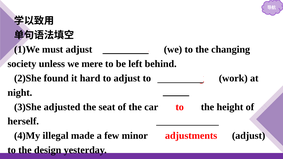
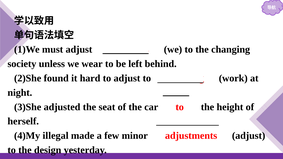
mere: mere -> wear
